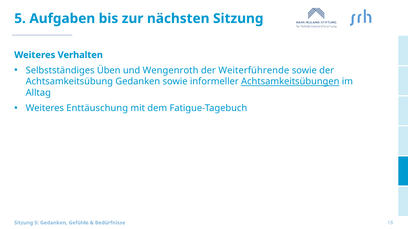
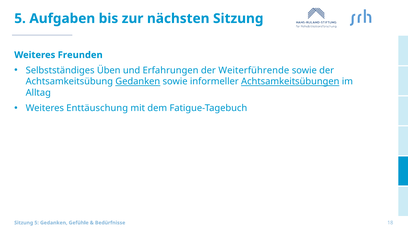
Verhalten: Verhalten -> Freunden
Wengenroth: Wengenroth -> Erfahrungen
Gedanken at (138, 82) underline: none -> present
